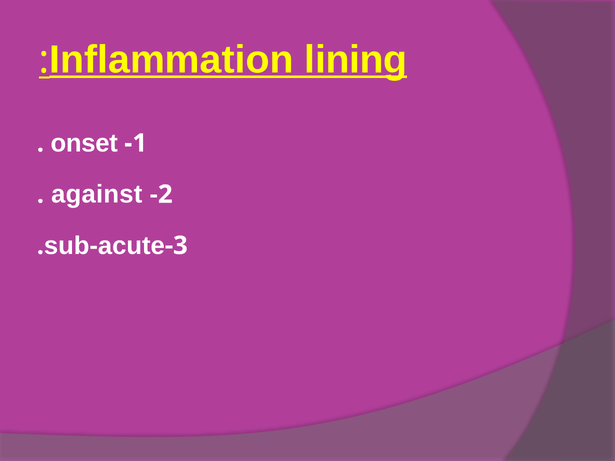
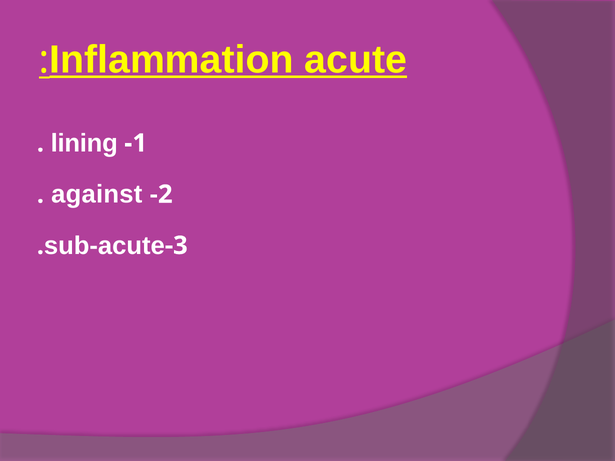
lining: lining -> acute
onset: onset -> lining
